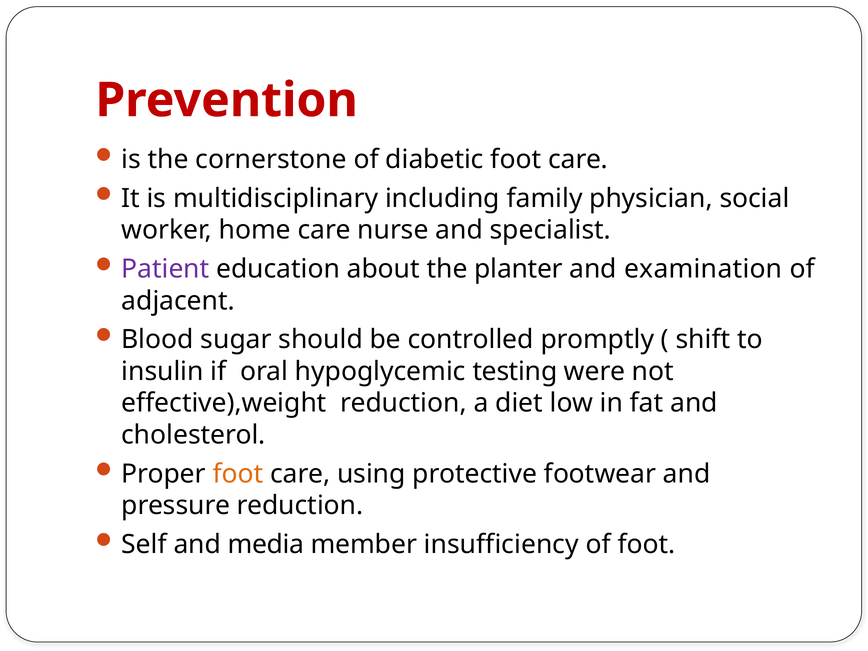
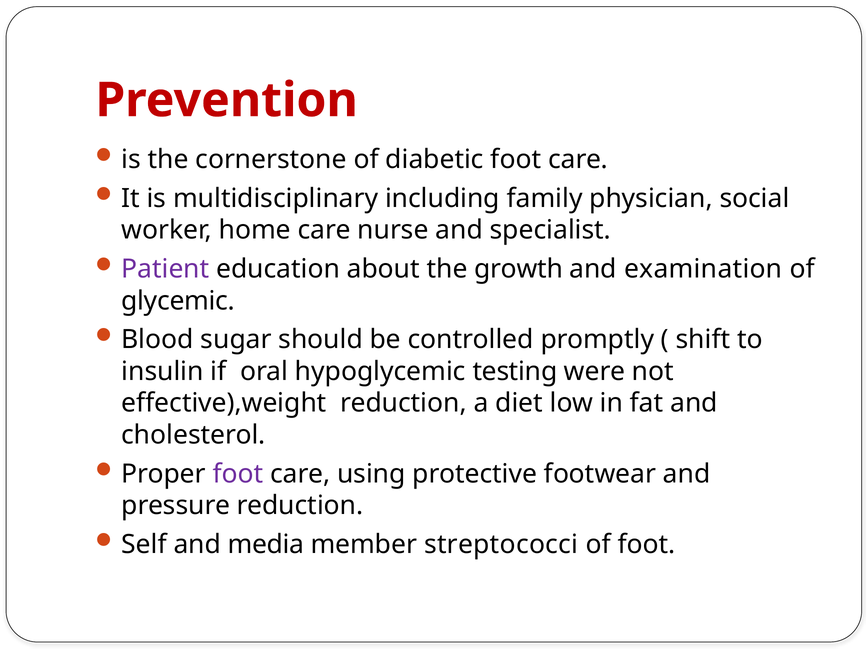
planter: planter -> growth
adjacent: adjacent -> glycemic
foot at (238, 474) colour: orange -> purple
insufficiency: insufficiency -> streptococci
